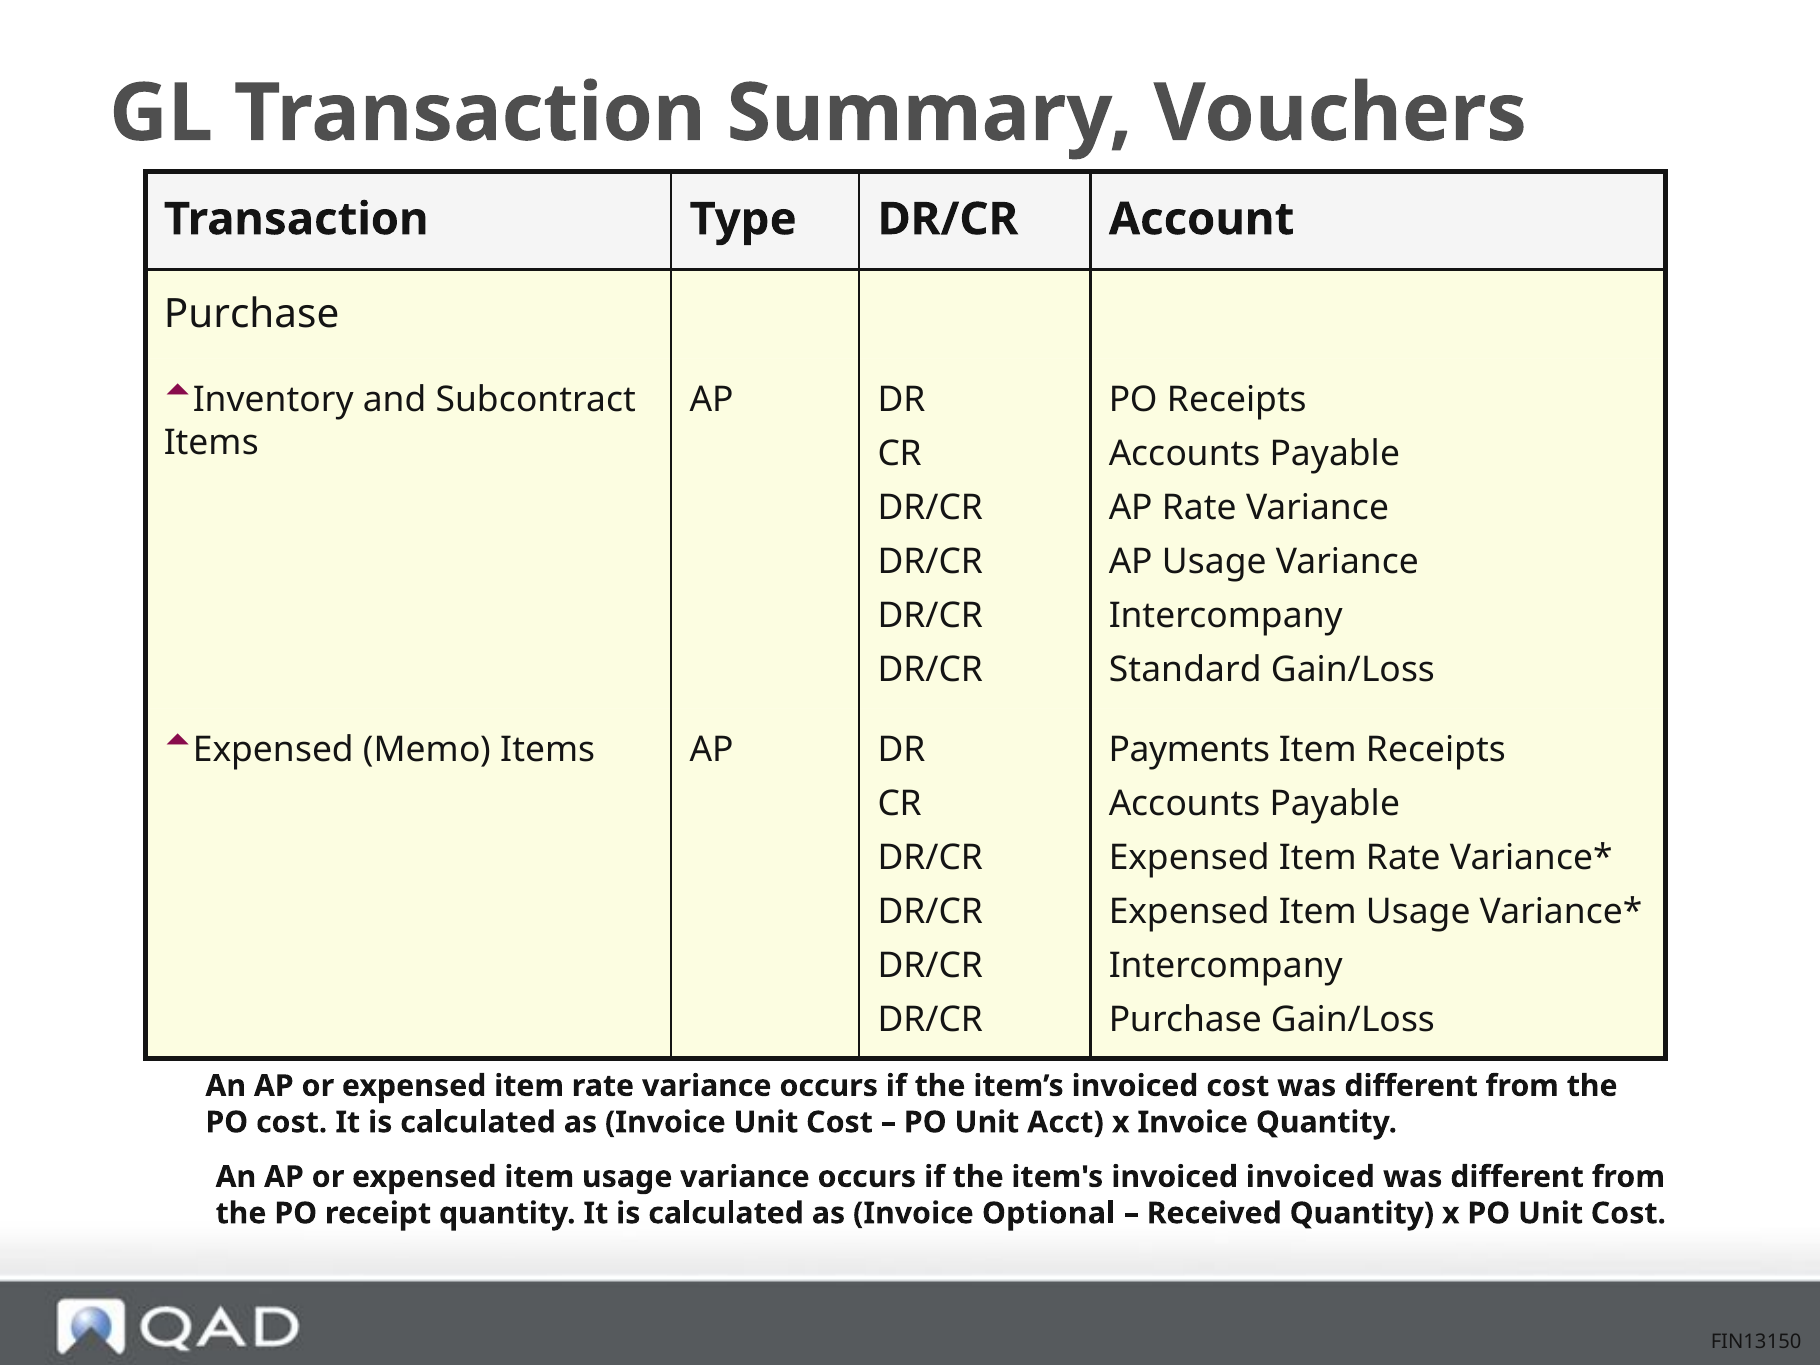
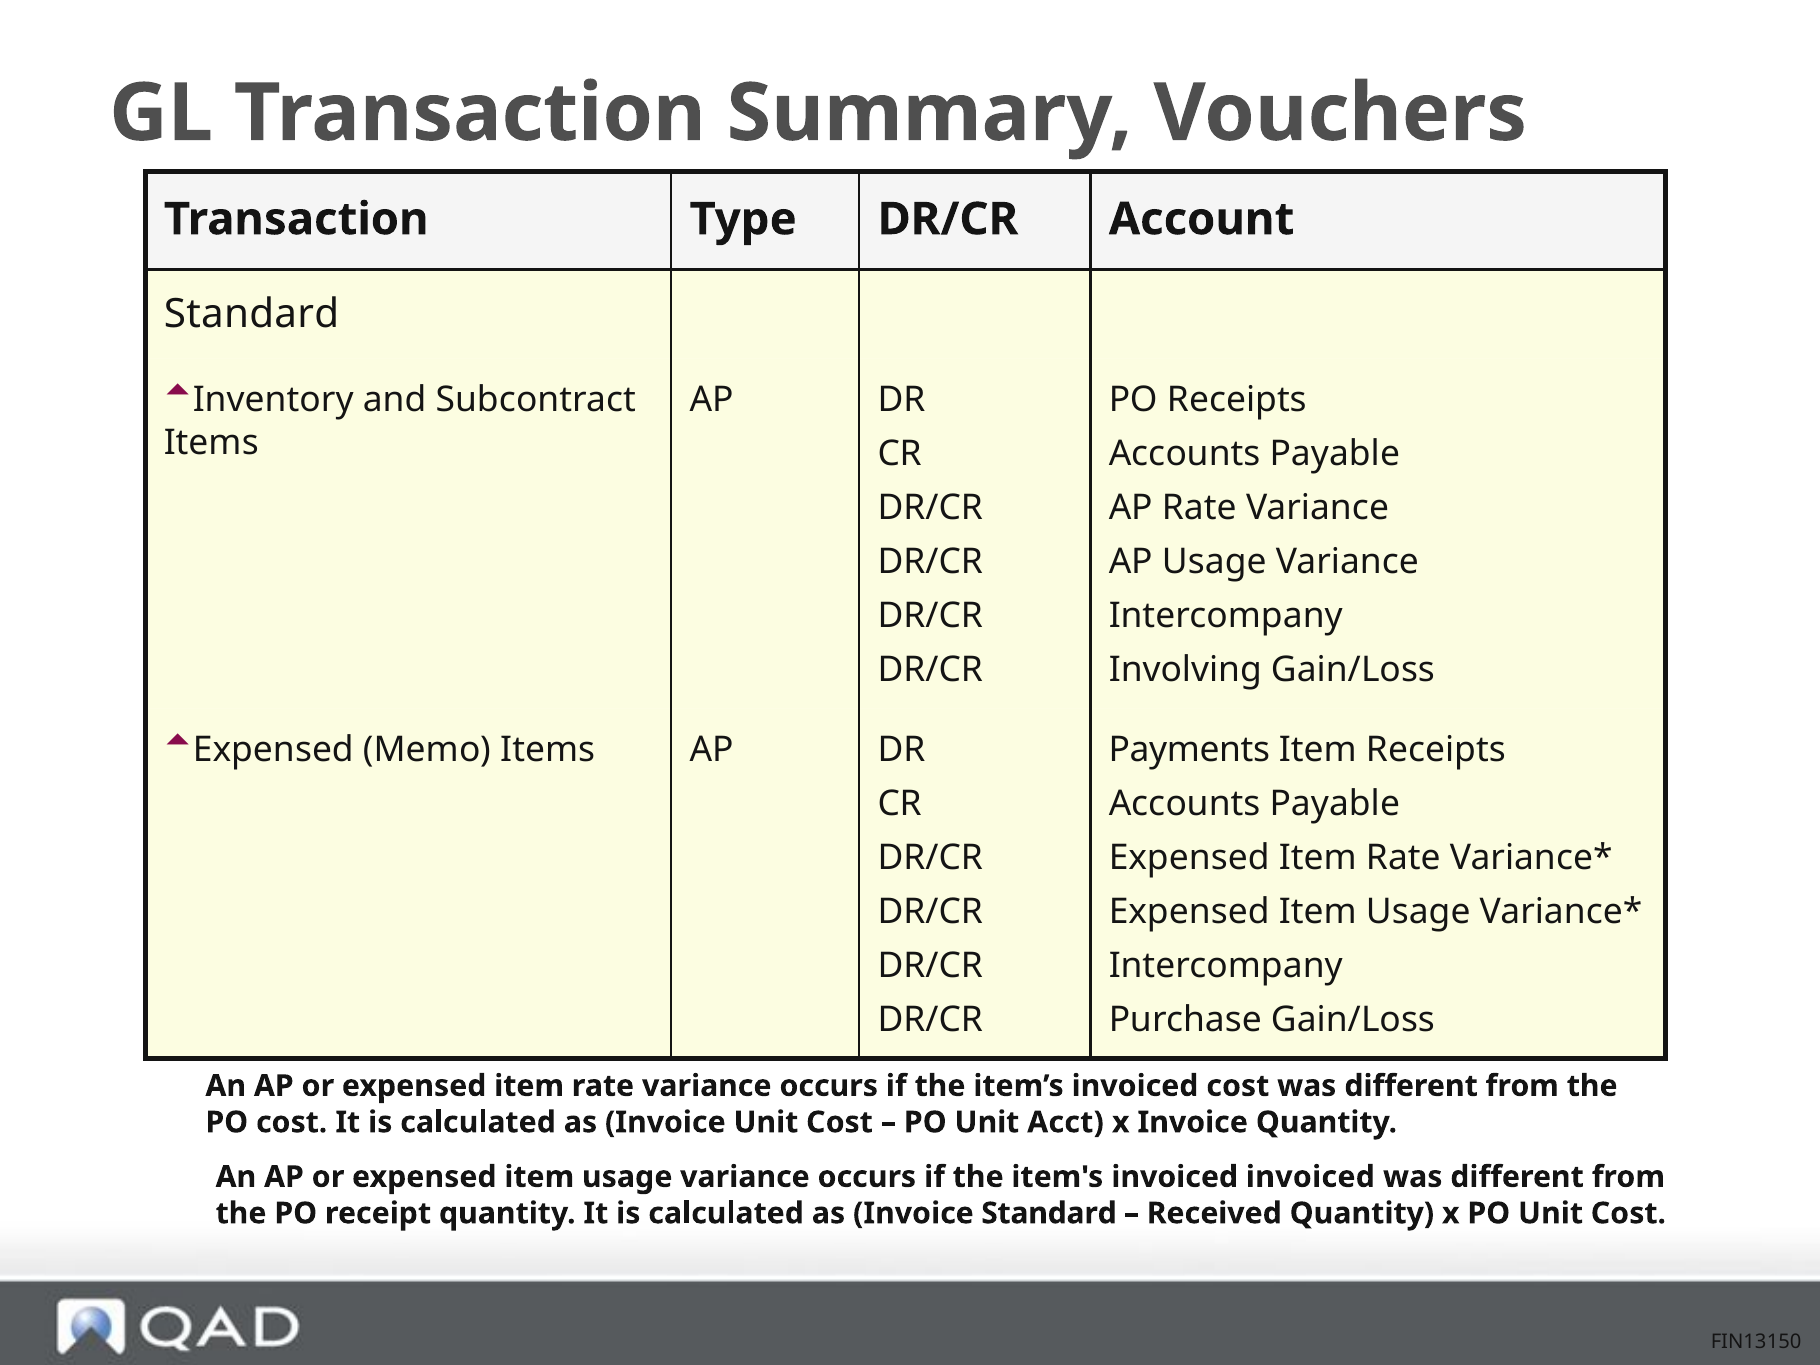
Purchase at (252, 314): Purchase -> Standard
Standard: Standard -> Involving
Invoice Optional: Optional -> Standard
